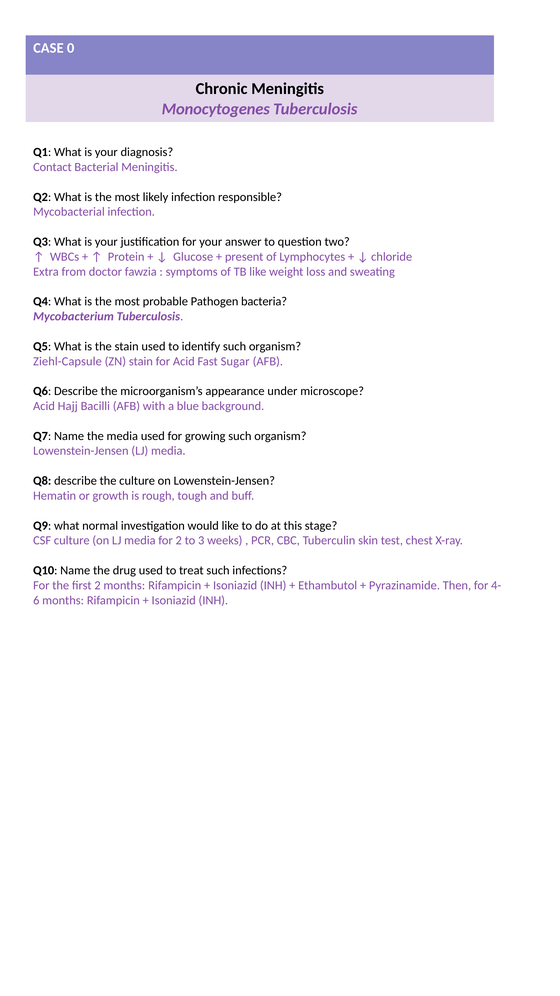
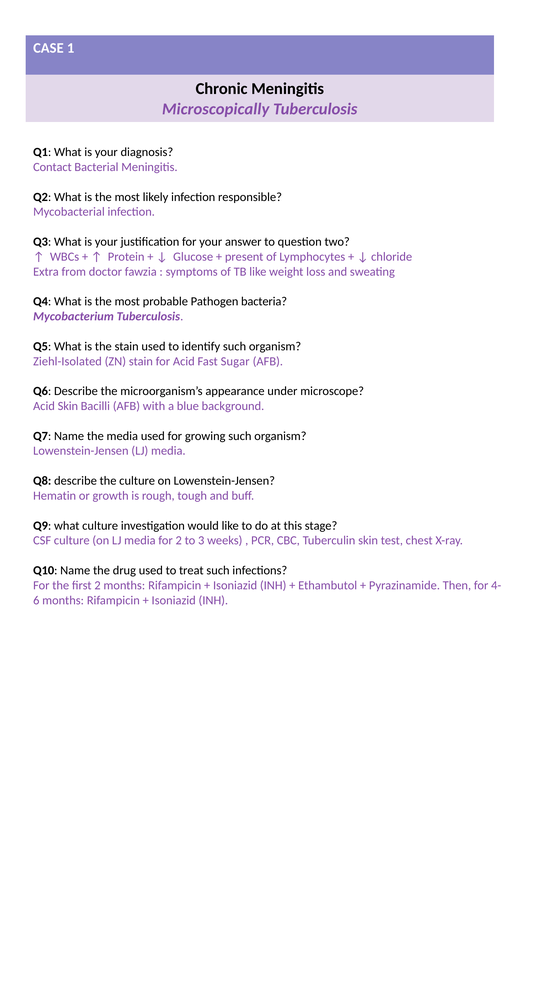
0: 0 -> 1
Monocytogenes: Monocytogenes -> Microscopically
Ziehl-Capsule: Ziehl-Capsule -> Ziehl-Isolated
Acid Hajj: Hajj -> Skin
what normal: normal -> culture
